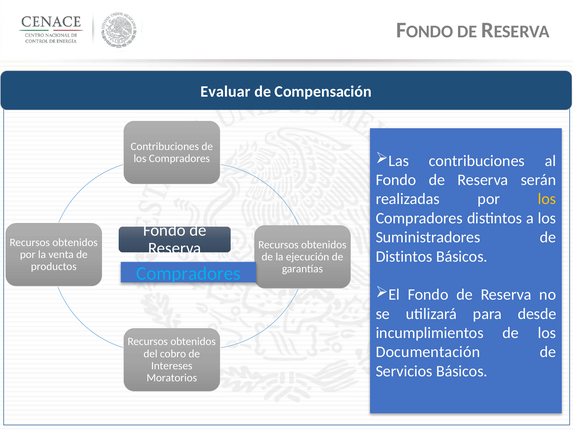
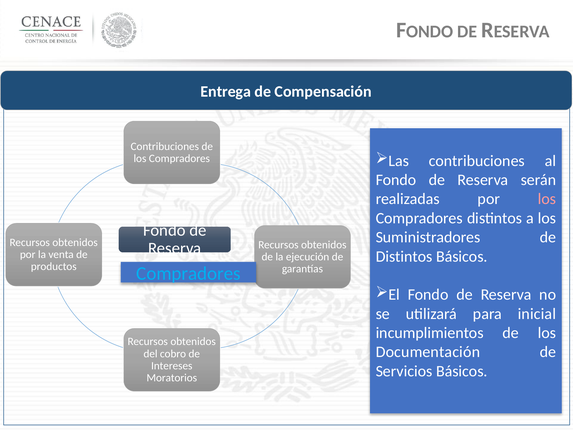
Evaluar: Evaluar -> Entrega
los at (547, 199) colour: yellow -> pink
desde: desde -> inicial
